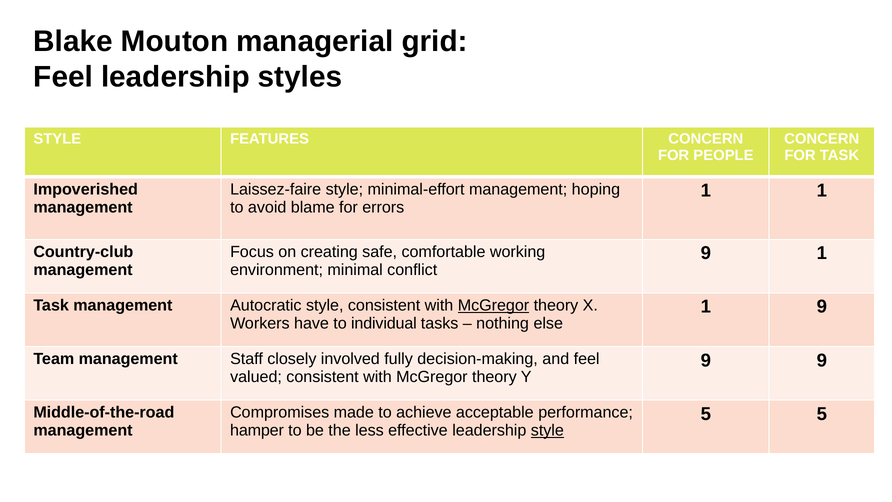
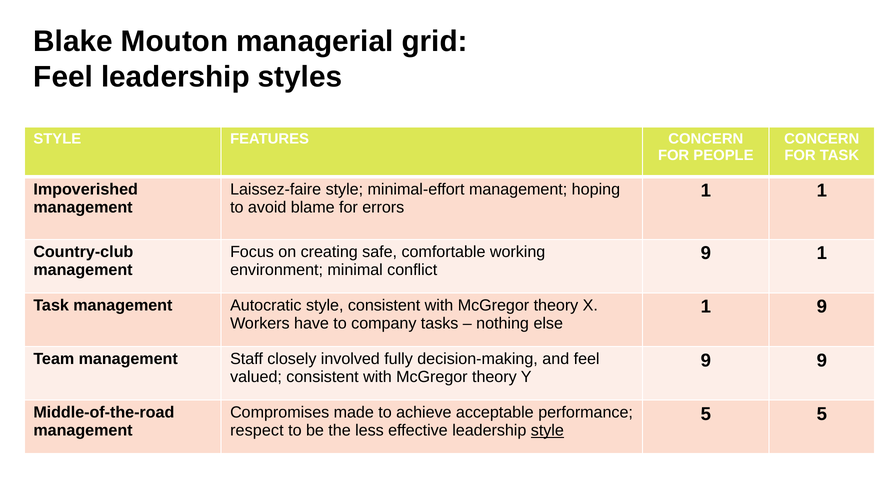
McGregor at (493, 305) underline: present -> none
individual: individual -> company
hamper: hamper -> respect
